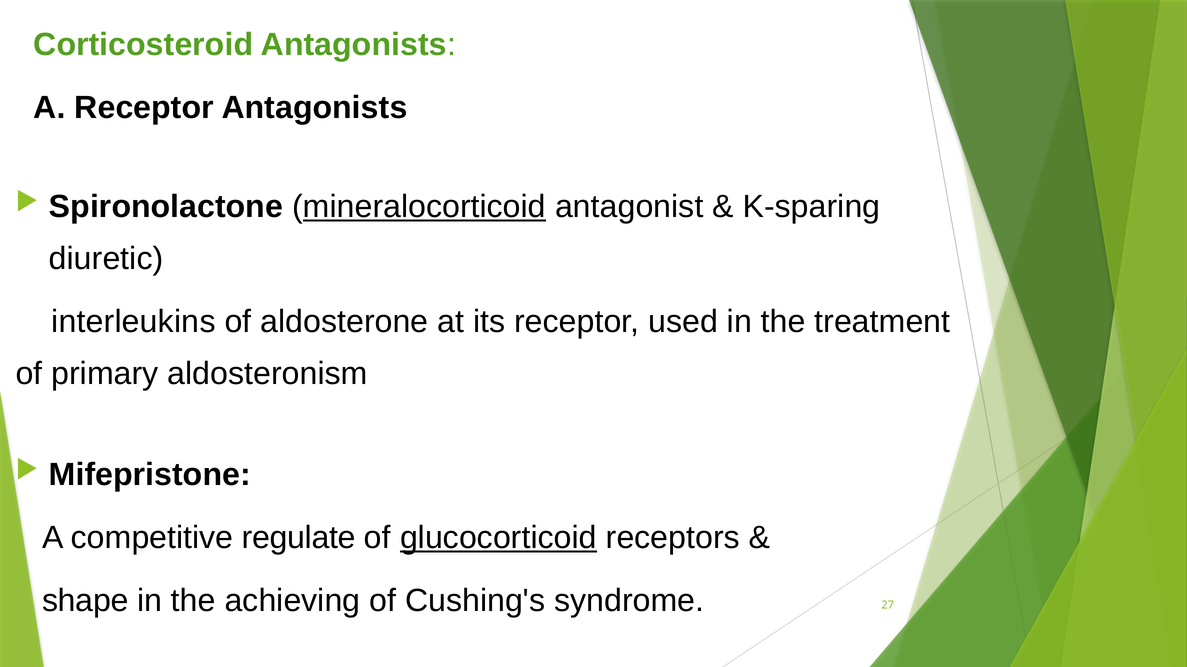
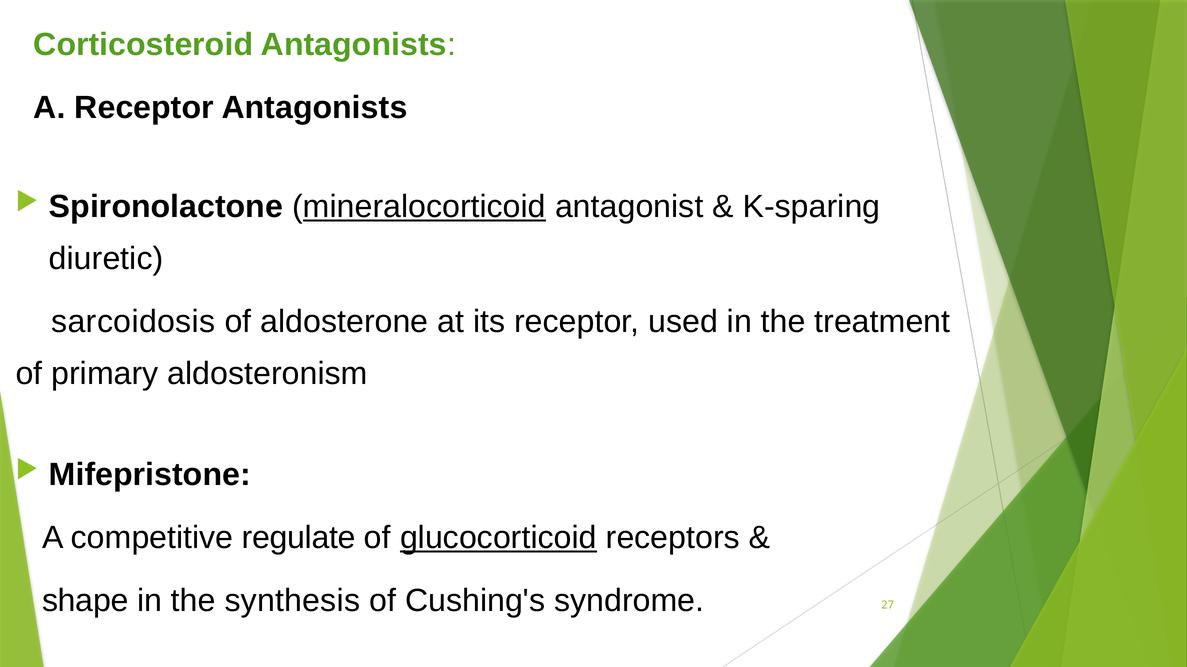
interleukins: interleukins -> sarcoidosis
achieving: achieving -> synthesis
